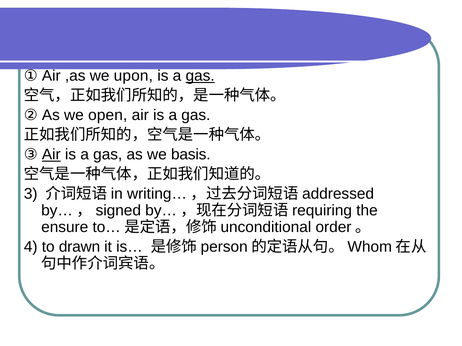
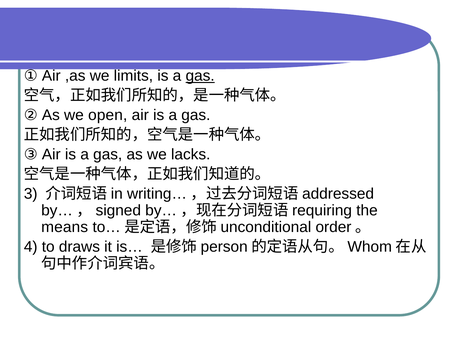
upon: upon -> limits
Air at (51, 155) underline: present -> none
basis: basis -> lacks
ensure: ensure -> means
drawn: drawn -> draws
